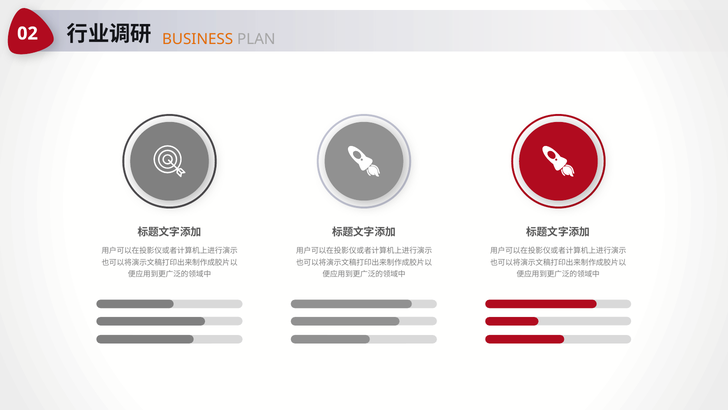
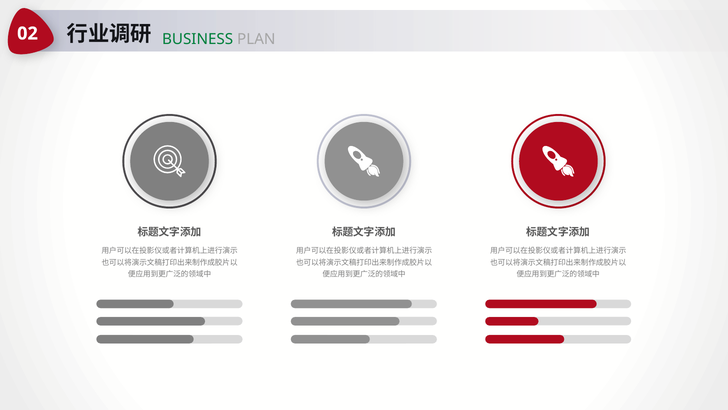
BUSINESS colour: orange -> green
